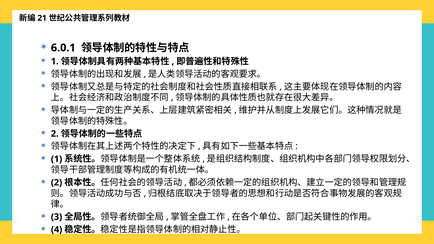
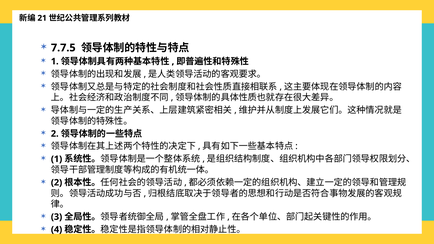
6.0.1: 6.0.1 -> 7.7.5
